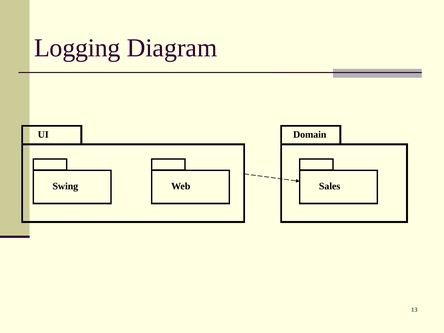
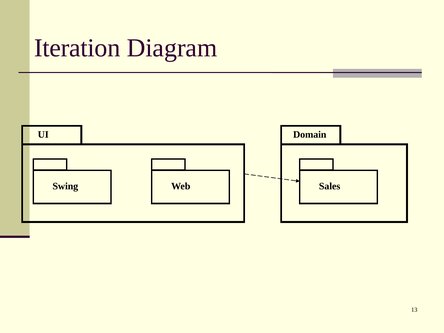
Logging: Logging -> Iteration
